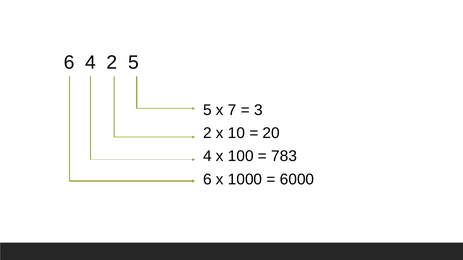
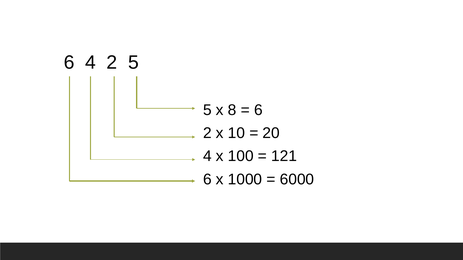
7: 7 -> 8
3 at (258, 110): 3 -> 6
783: 783 -> 121
